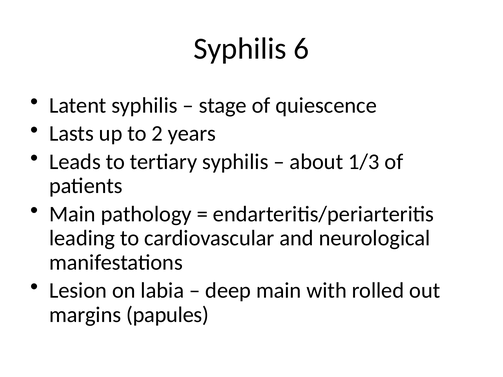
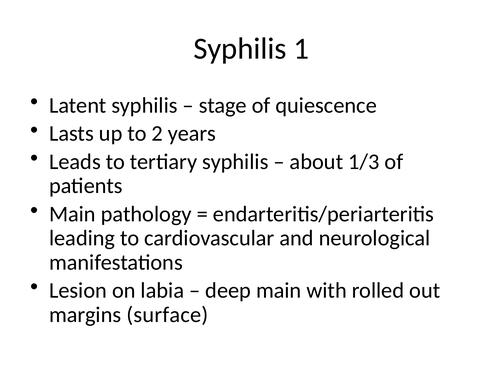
6: 6 -> 1
papules: papules -> surface
